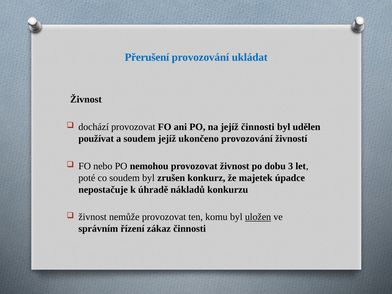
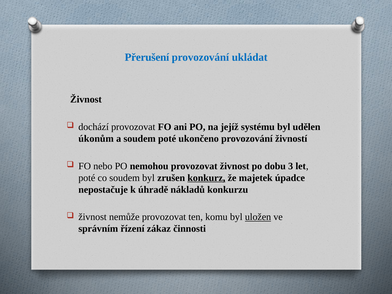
jejíž činnosti: činnosti -> systému
používat: používat -> úkonům
soudem jejíž: jejíž -> poté
konkurz underline: none -> present
